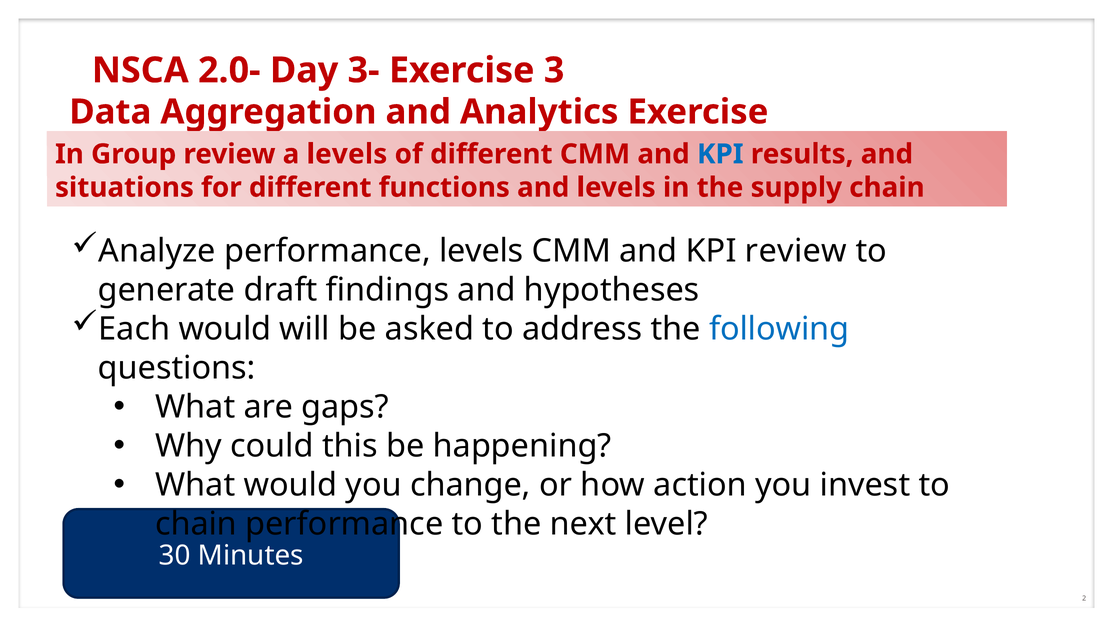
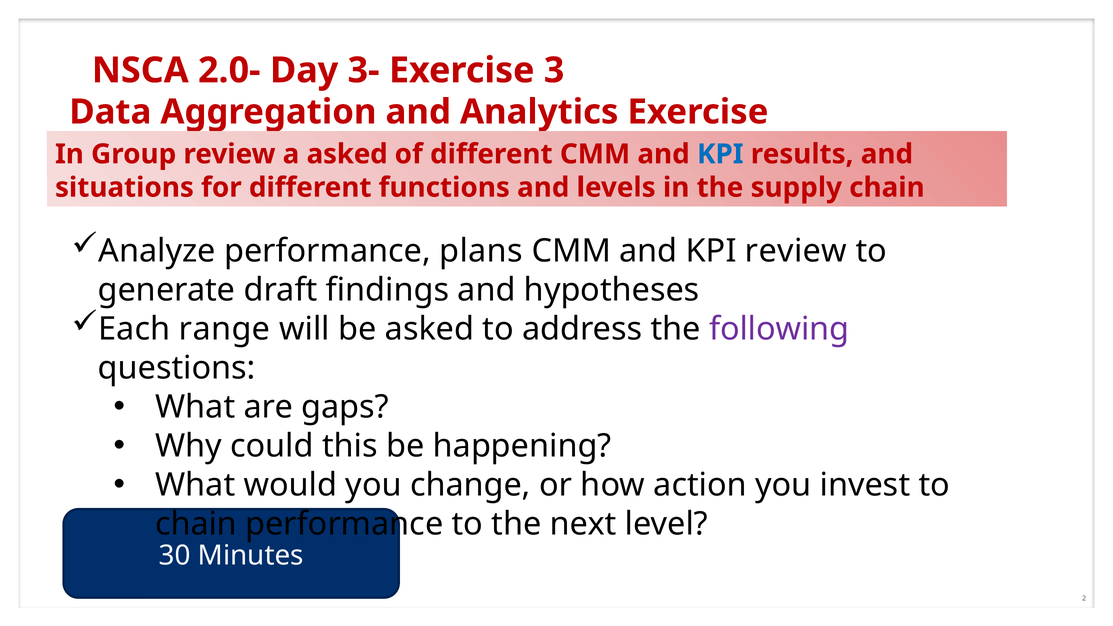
a levels: levels -> asked
performance levels: levels -> plans
Each would: would -> range
following colour: blue -> purple
